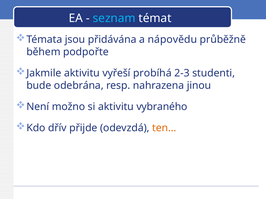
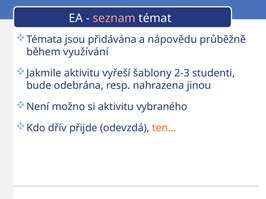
seznam colour: light blue -> pink
podpořte: podpořte -> využívání
probíhá: probíhá -> šablony
